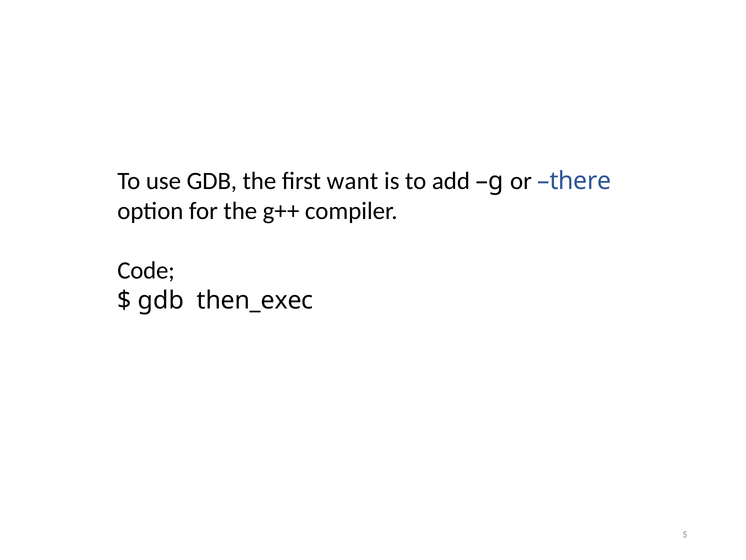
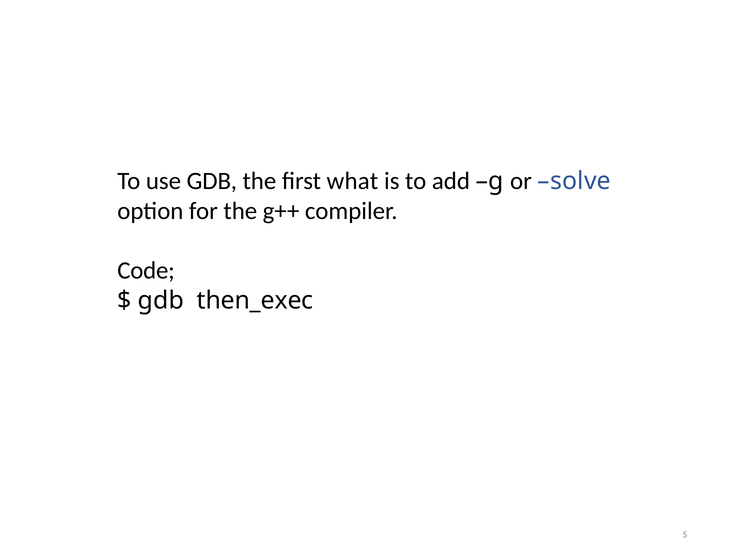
want: want -> what
there: there -> solve
